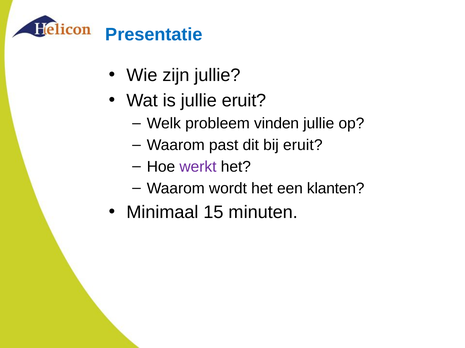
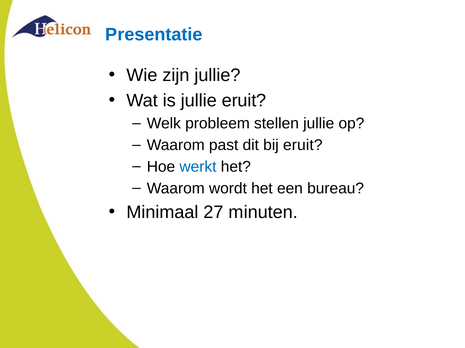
vinden: vinden -> stellen
werkt colour: purple -> blue
klanten: klanten -> bureau
15: 15 -> 27
